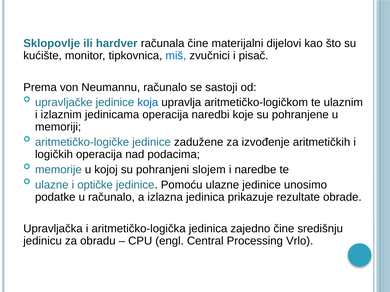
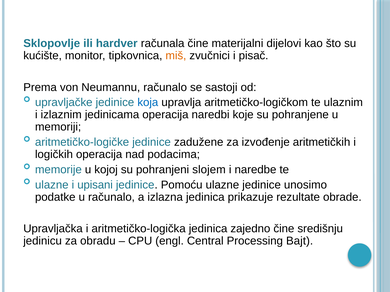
miš colour: blue -> orange
optičke: optičke -> upisani
Vrlo: Vrlo -> Bajt
